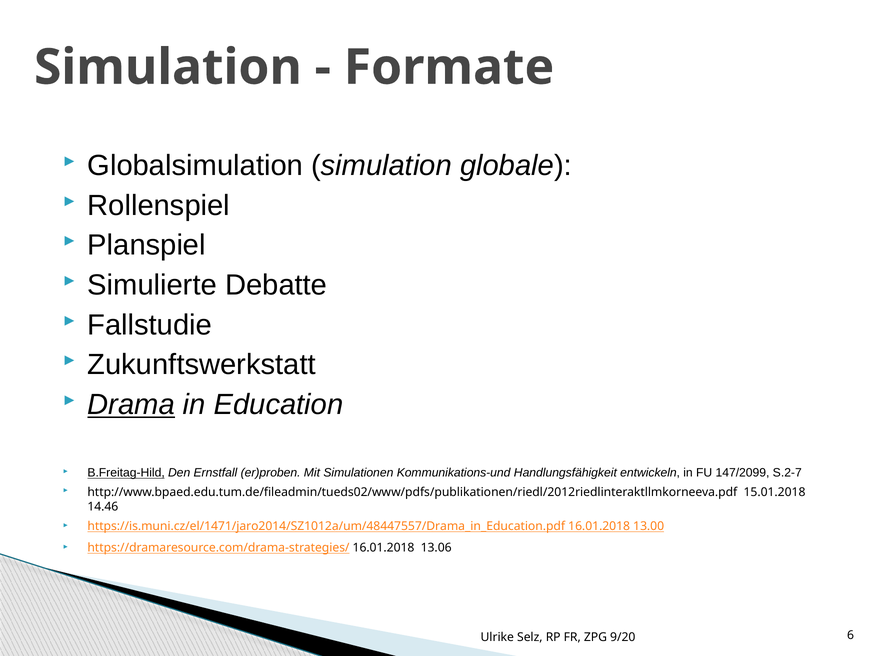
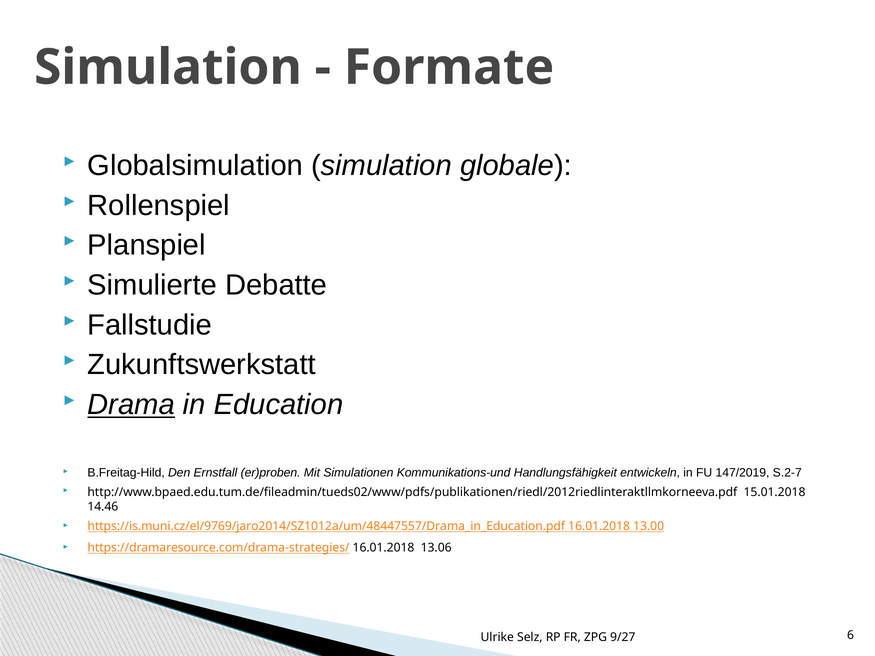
B.Freitag-Hild underline: present -> none
147/2099: 147/2099 -> 147/2019
https://is.muni.cz/el/1471/jaro2014/SZ1012a/um/48447557/Drama_in_Education.pdf: https://is.muni.cz/el/1471/jaro2014/SZ1012a/um/48447557/Drama_in_Education.pdf -> https://is.muni.cz/el/9769/jaro2014/SZ1012a/um/48447557/Drama_in_Education.pdf
9/20: 9/20 -> 9/27
